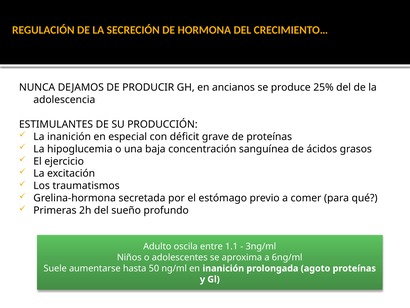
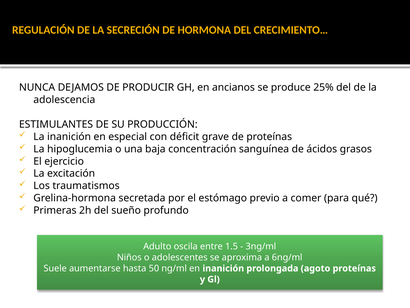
1.1: 1.1 -> 1.5
